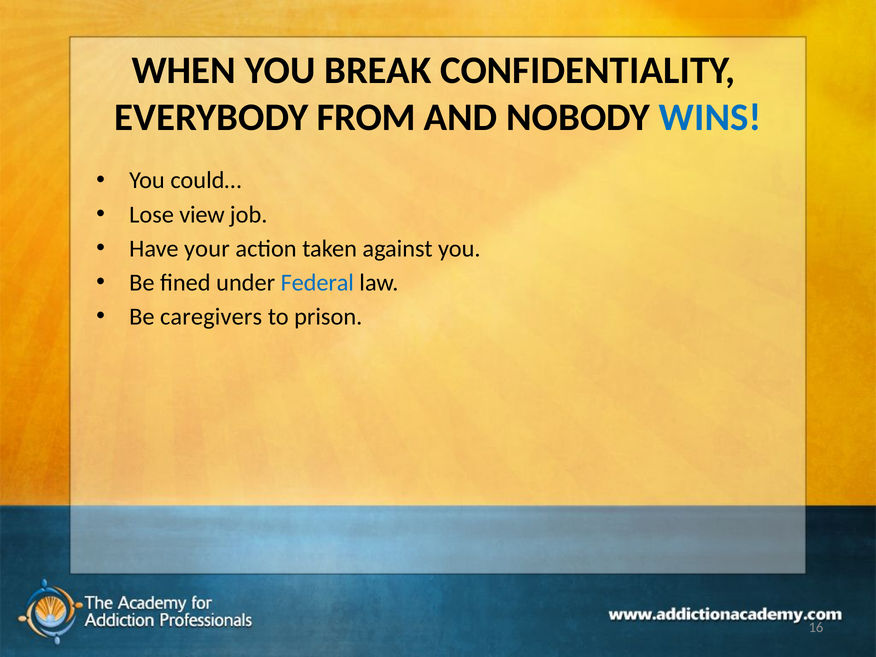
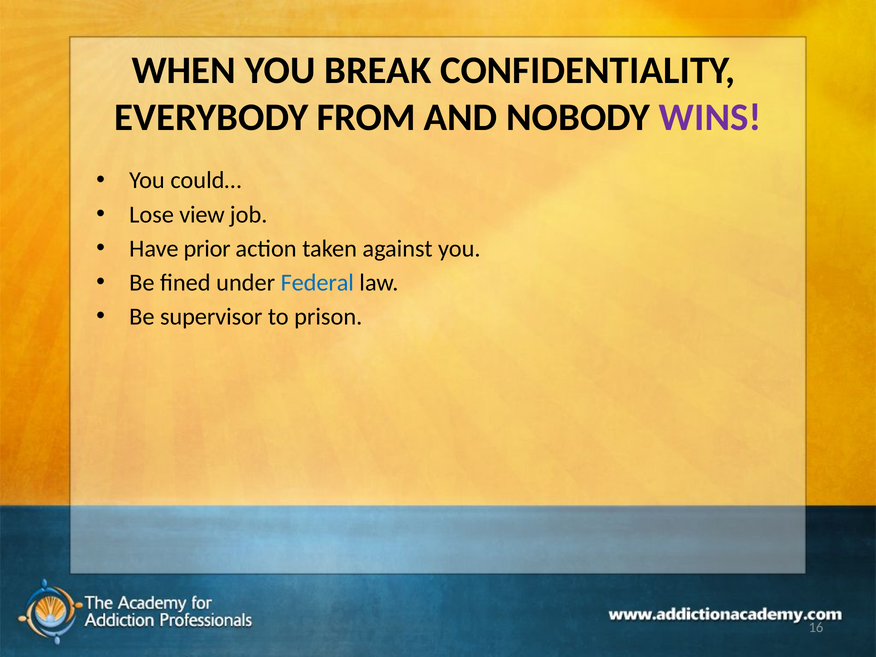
WINS colour: blue -> purple
your: your -> prior
caregivers: caregivers -> supervisor
